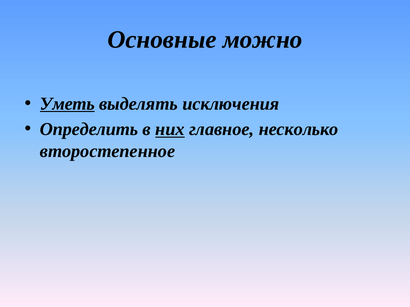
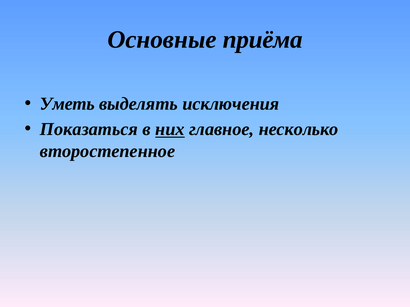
можно: можно -> приёма
Уметь underline: present -> none
Определить: Определить -> Показаться
